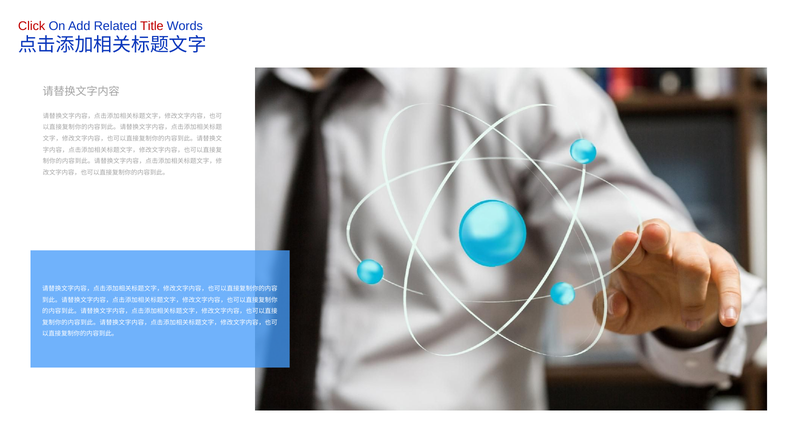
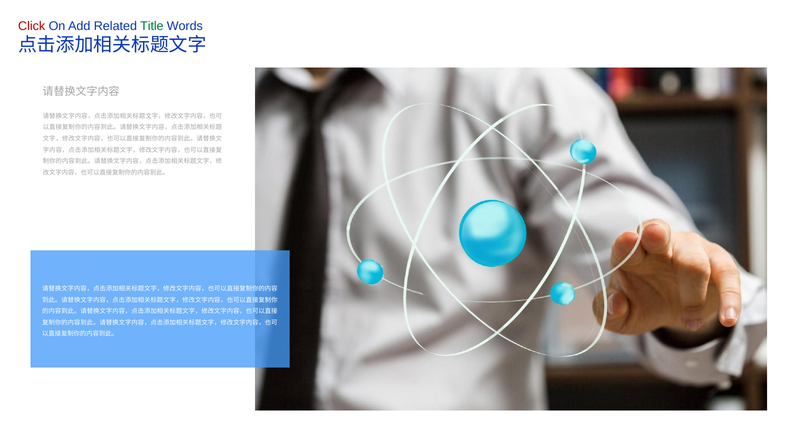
Title colour: red -> green
